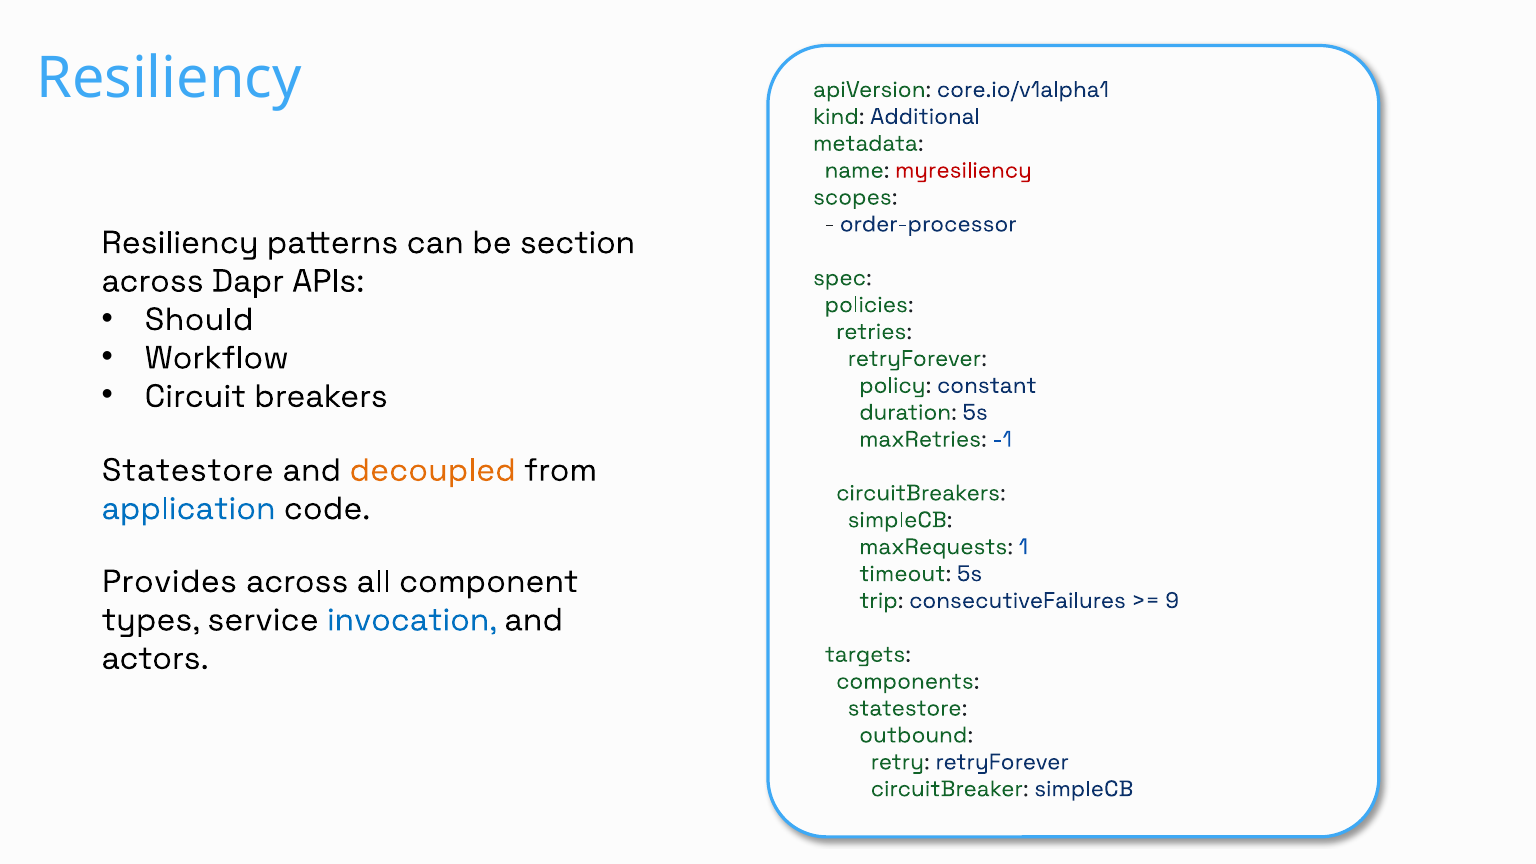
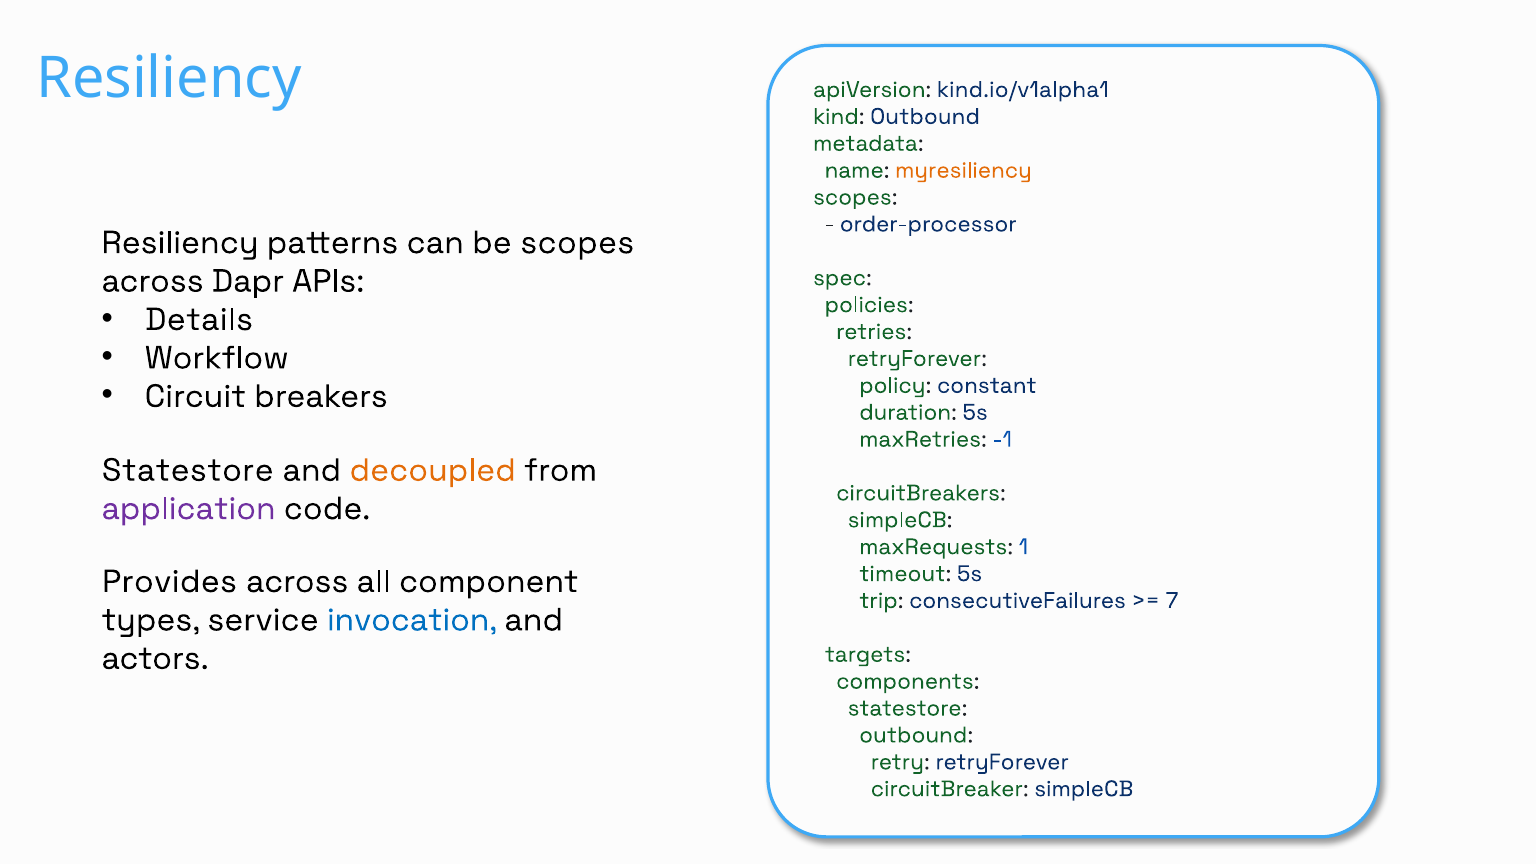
core.io/v1alpha1: core.io/v1alpha1 -> kind.io/v1alpha1
kind Additional: Additional -> Outbound
myresiliency colour: red -> orange
be section: section -> scopes
Should: Should -> Details
application colour: blue -> purple
9: 9 -> 7
